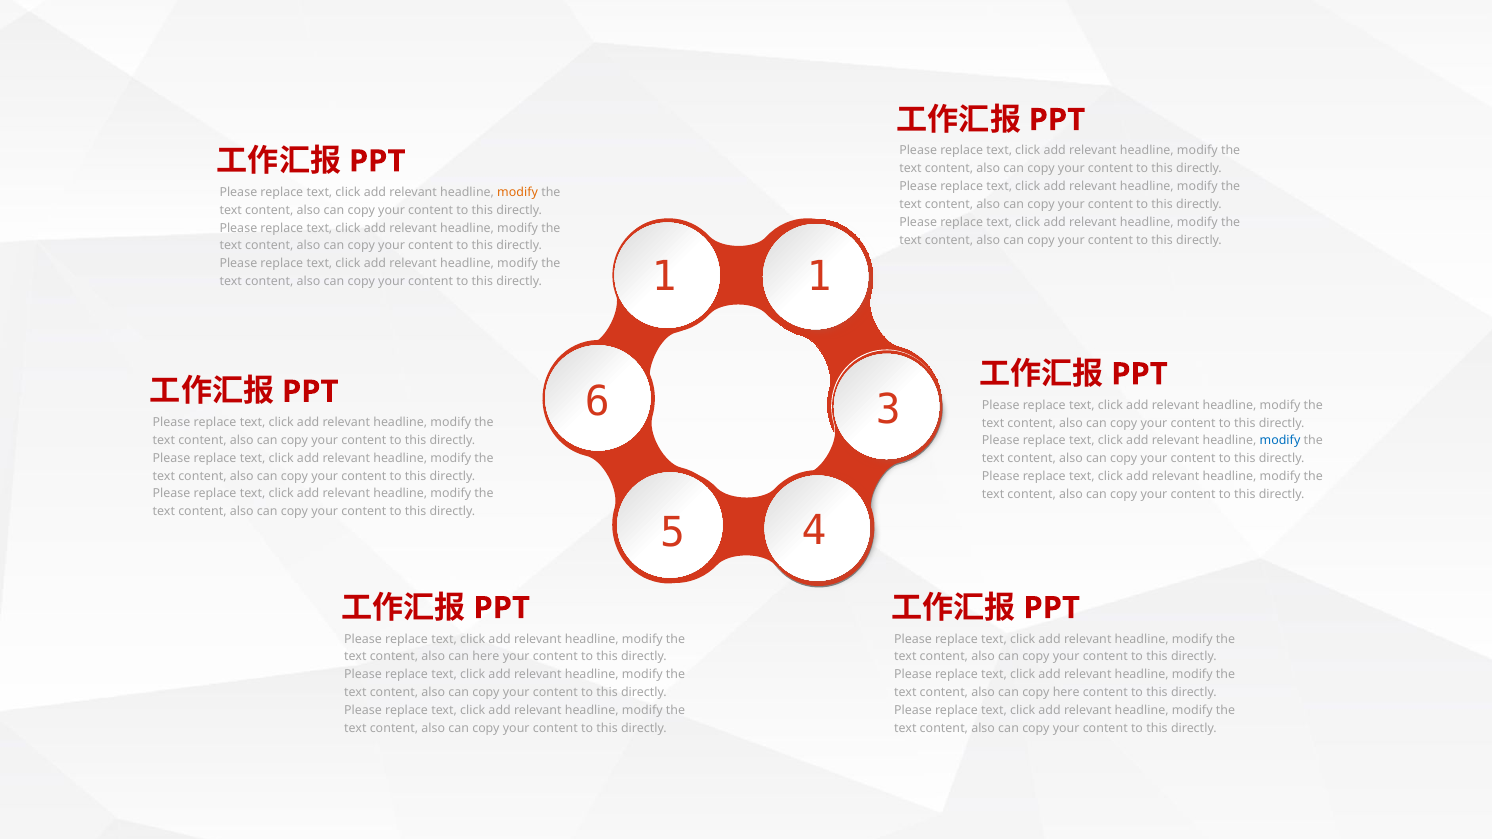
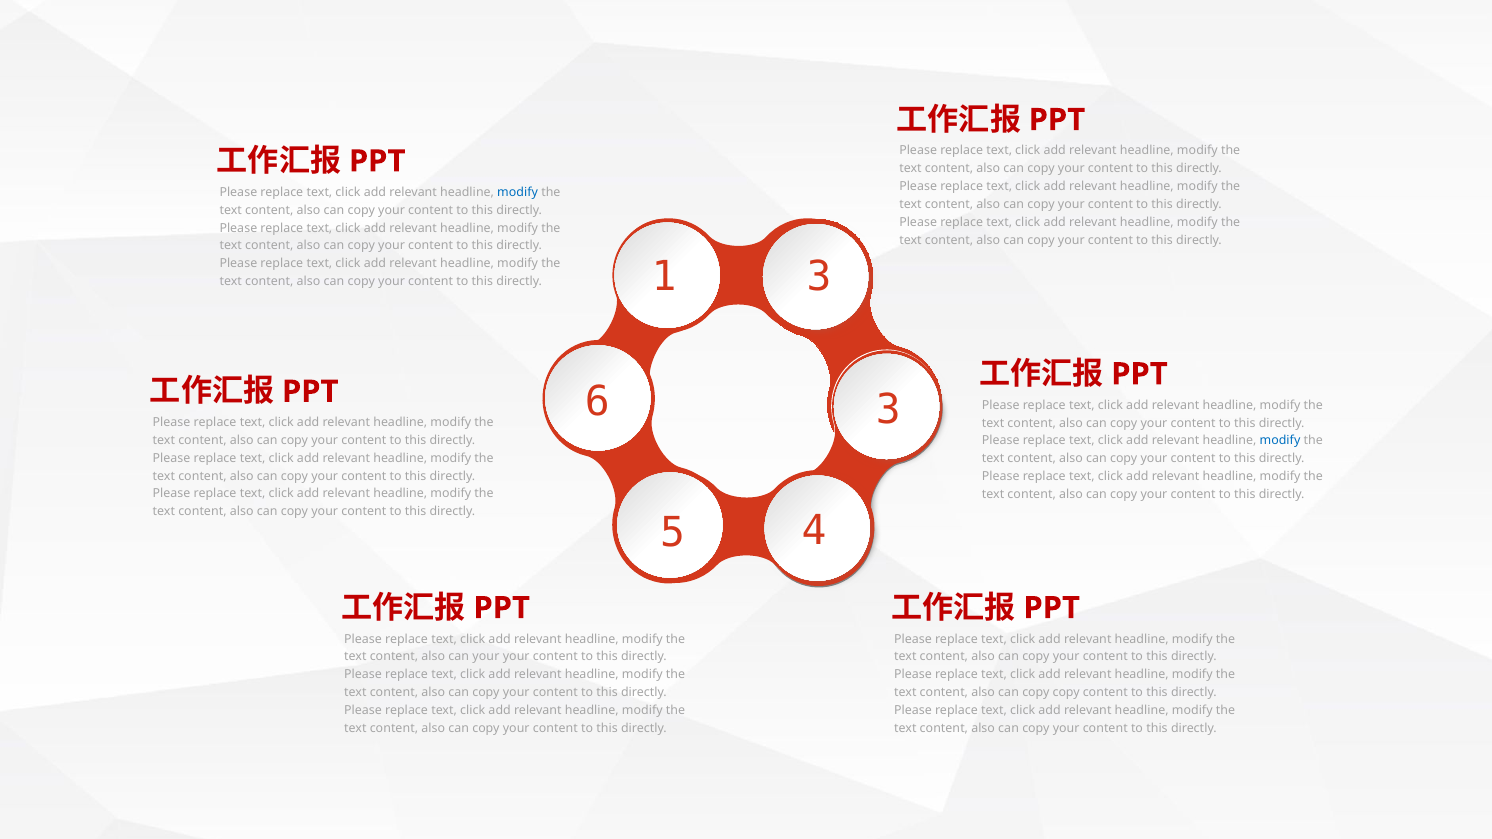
modify at (518, 192) colour: orange -> blue
1 1: 1 -> 3
can here: here -> your
copy here: here -> copy
